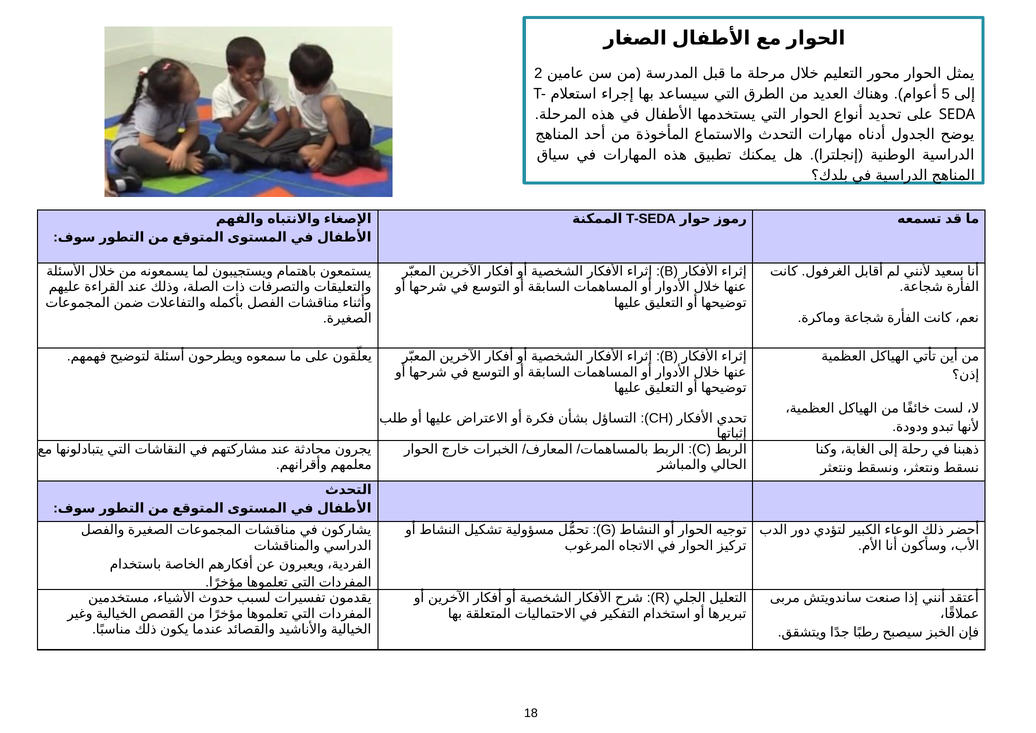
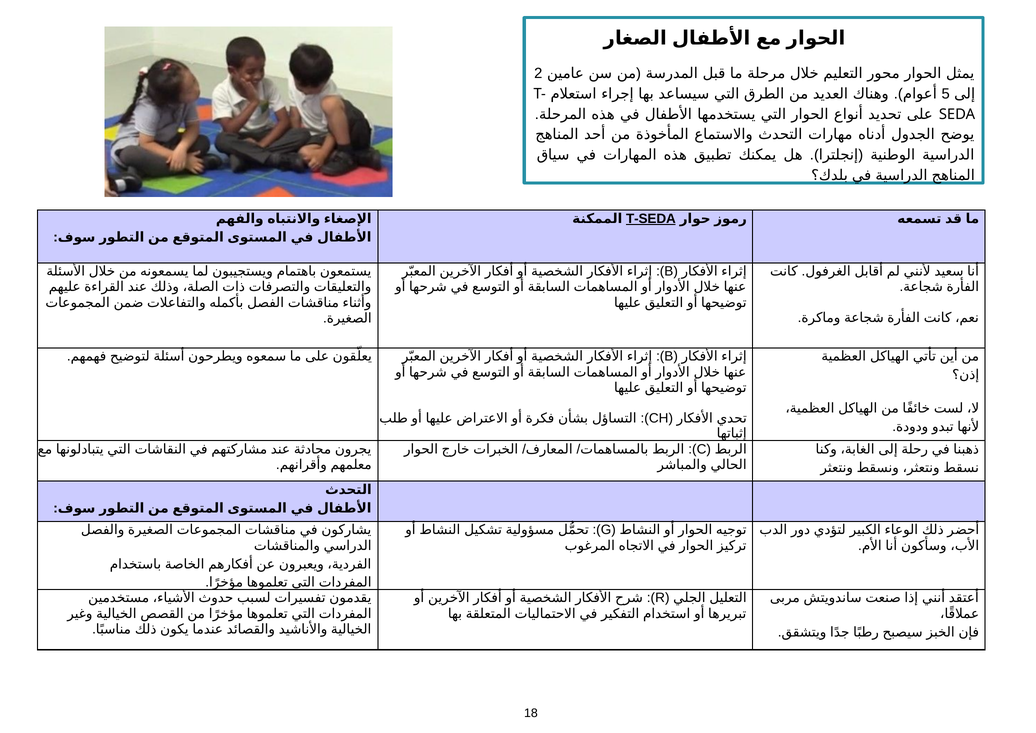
T-SEDA underline: none -> present
